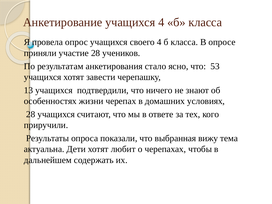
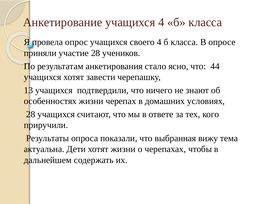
53: 53 -> 44
хотят любит: любит -> жизни
